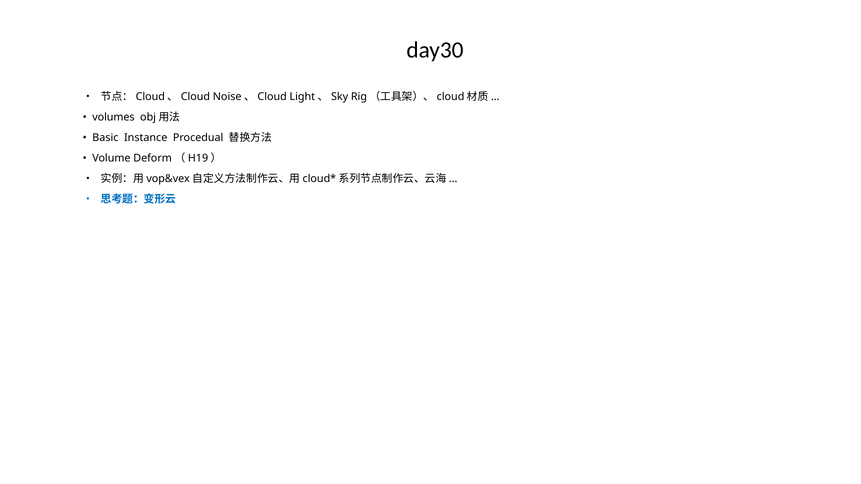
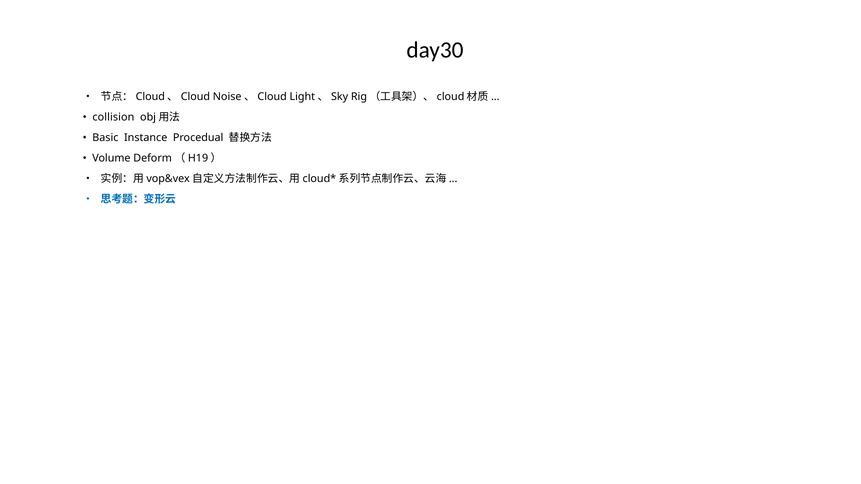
volumes: volumes -> collision
